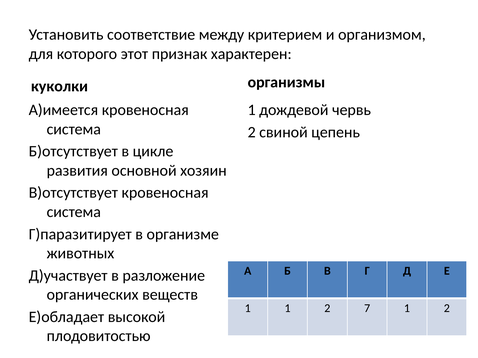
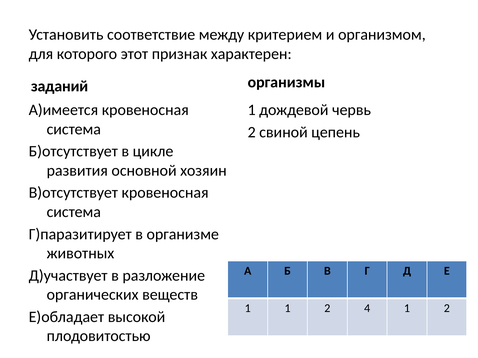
куколки: куколки -> заданий
7: 7 -> 4
